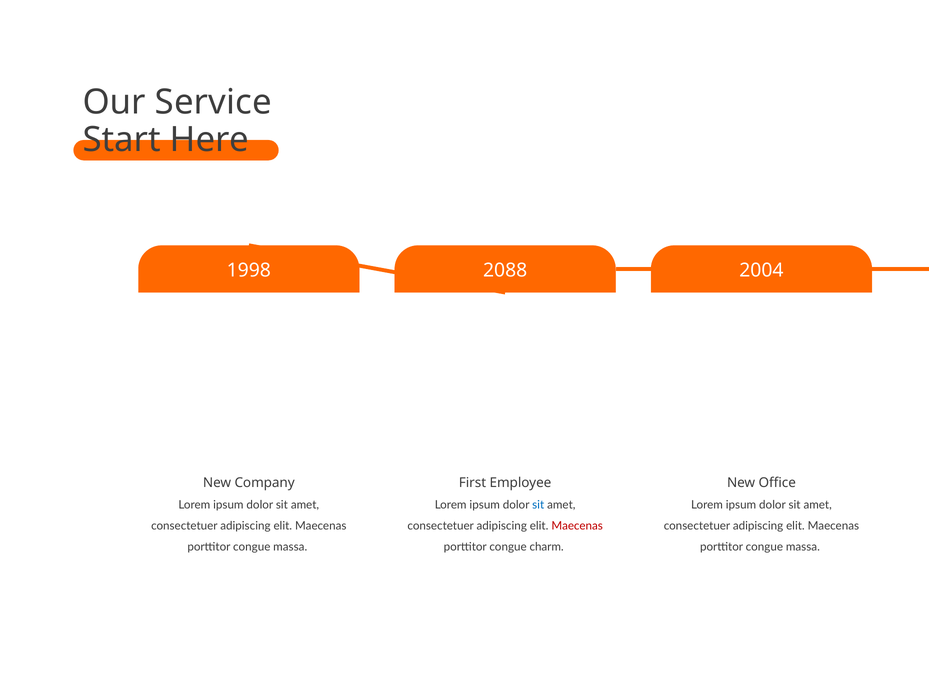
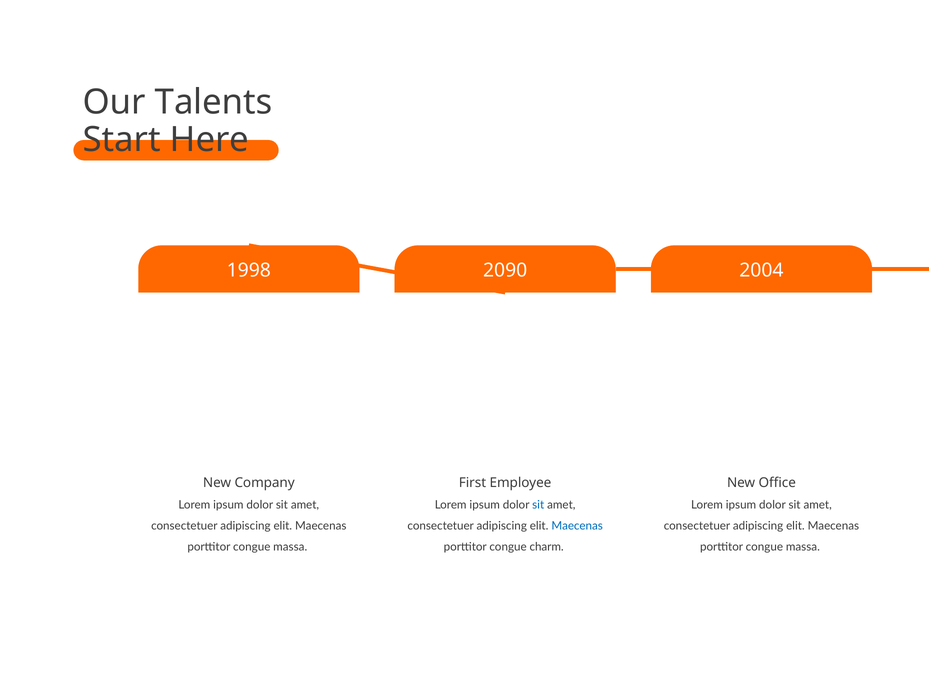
Service: Service -> Talents
2088: 2088 -> 2090
Maecenas at (577, 526) colour: red -> blue
